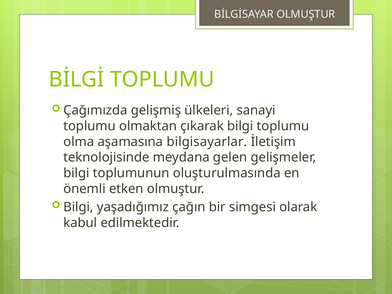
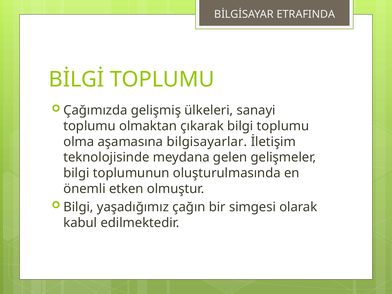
BİLGİSAYAR OLMUŞTUR: OLMUŞTUR -> ETRAFINDA
